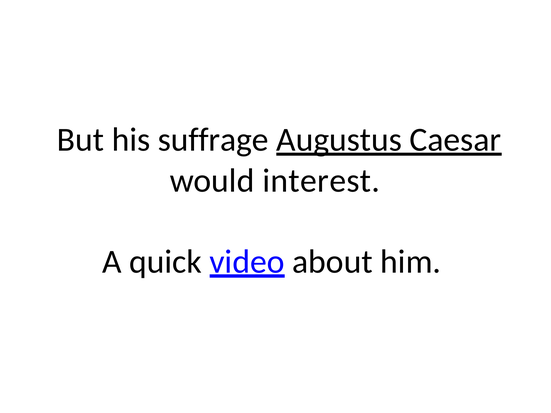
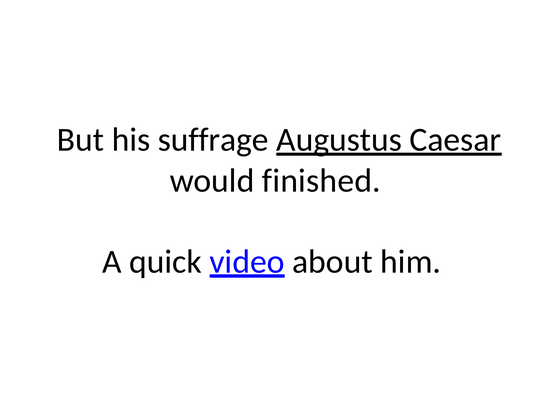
interest: interest -> finished
